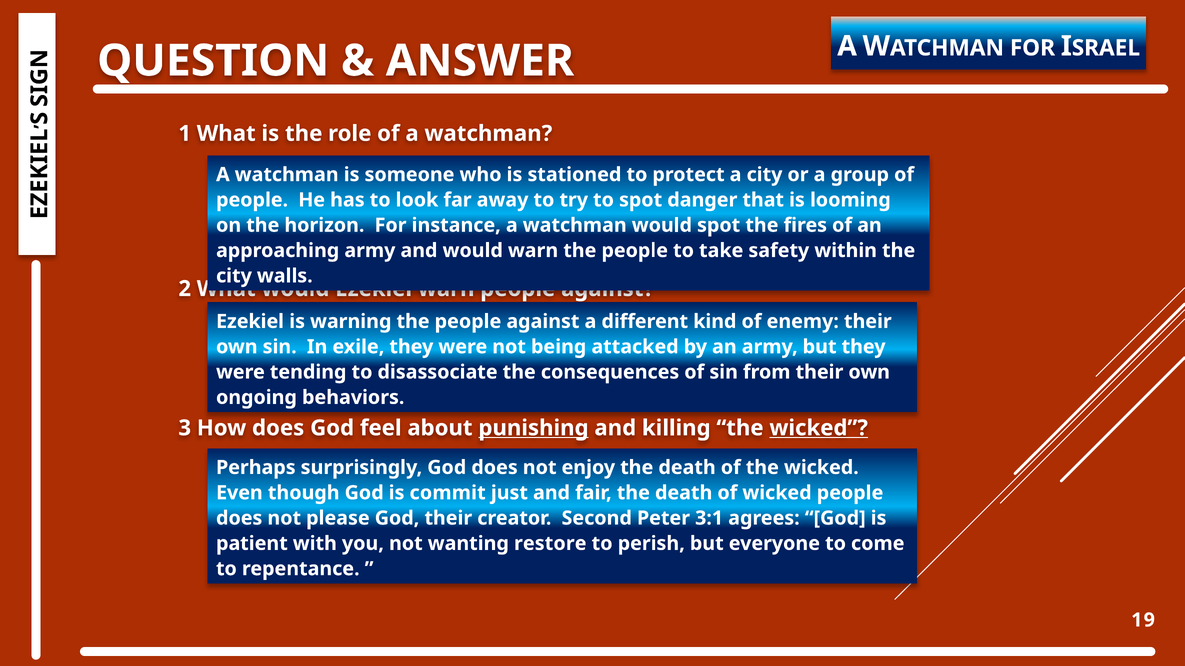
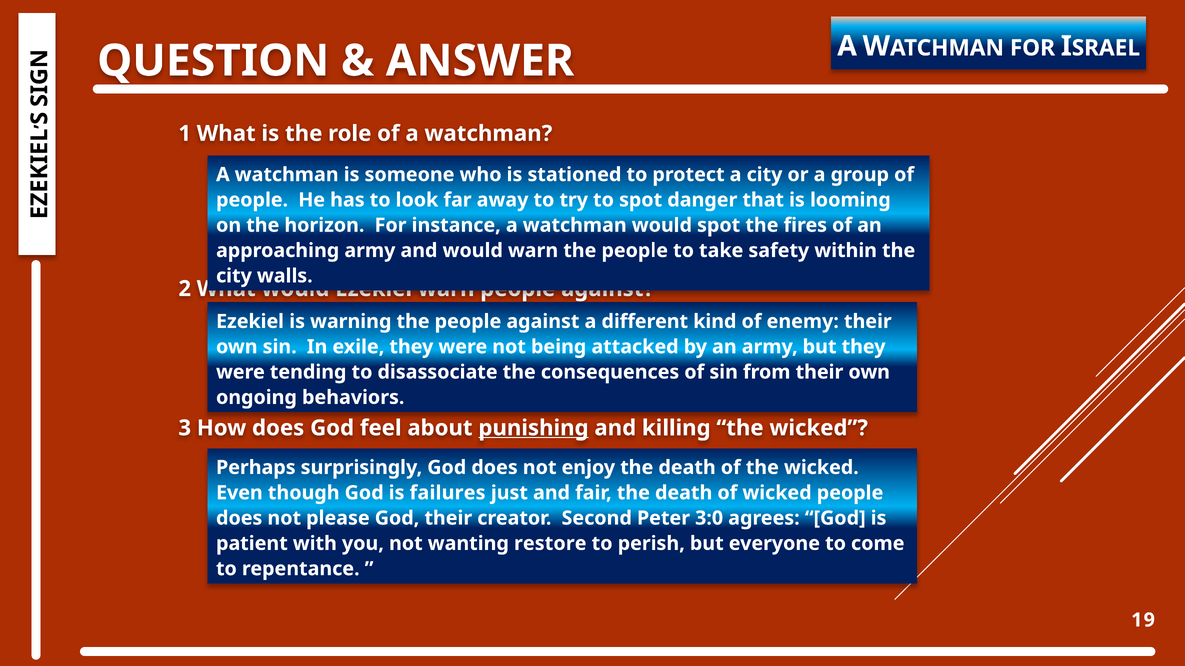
wicked at (819, 428) underline: present -> none
commit: commit -> failures
3:1: 3:1 -> 3:0
